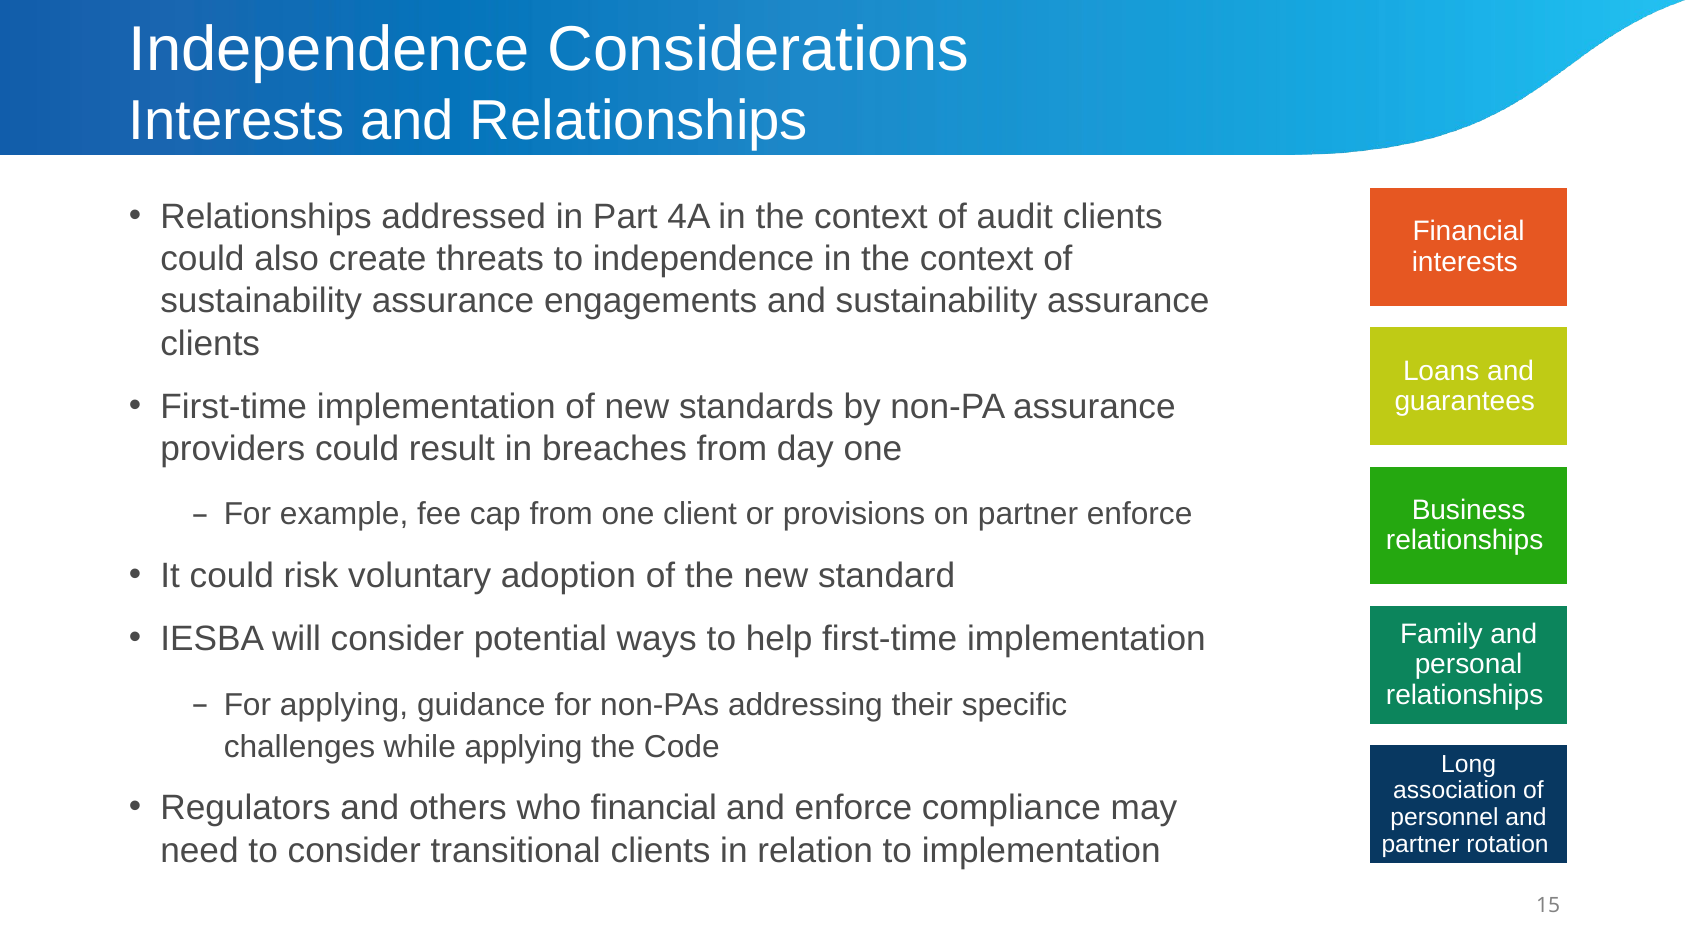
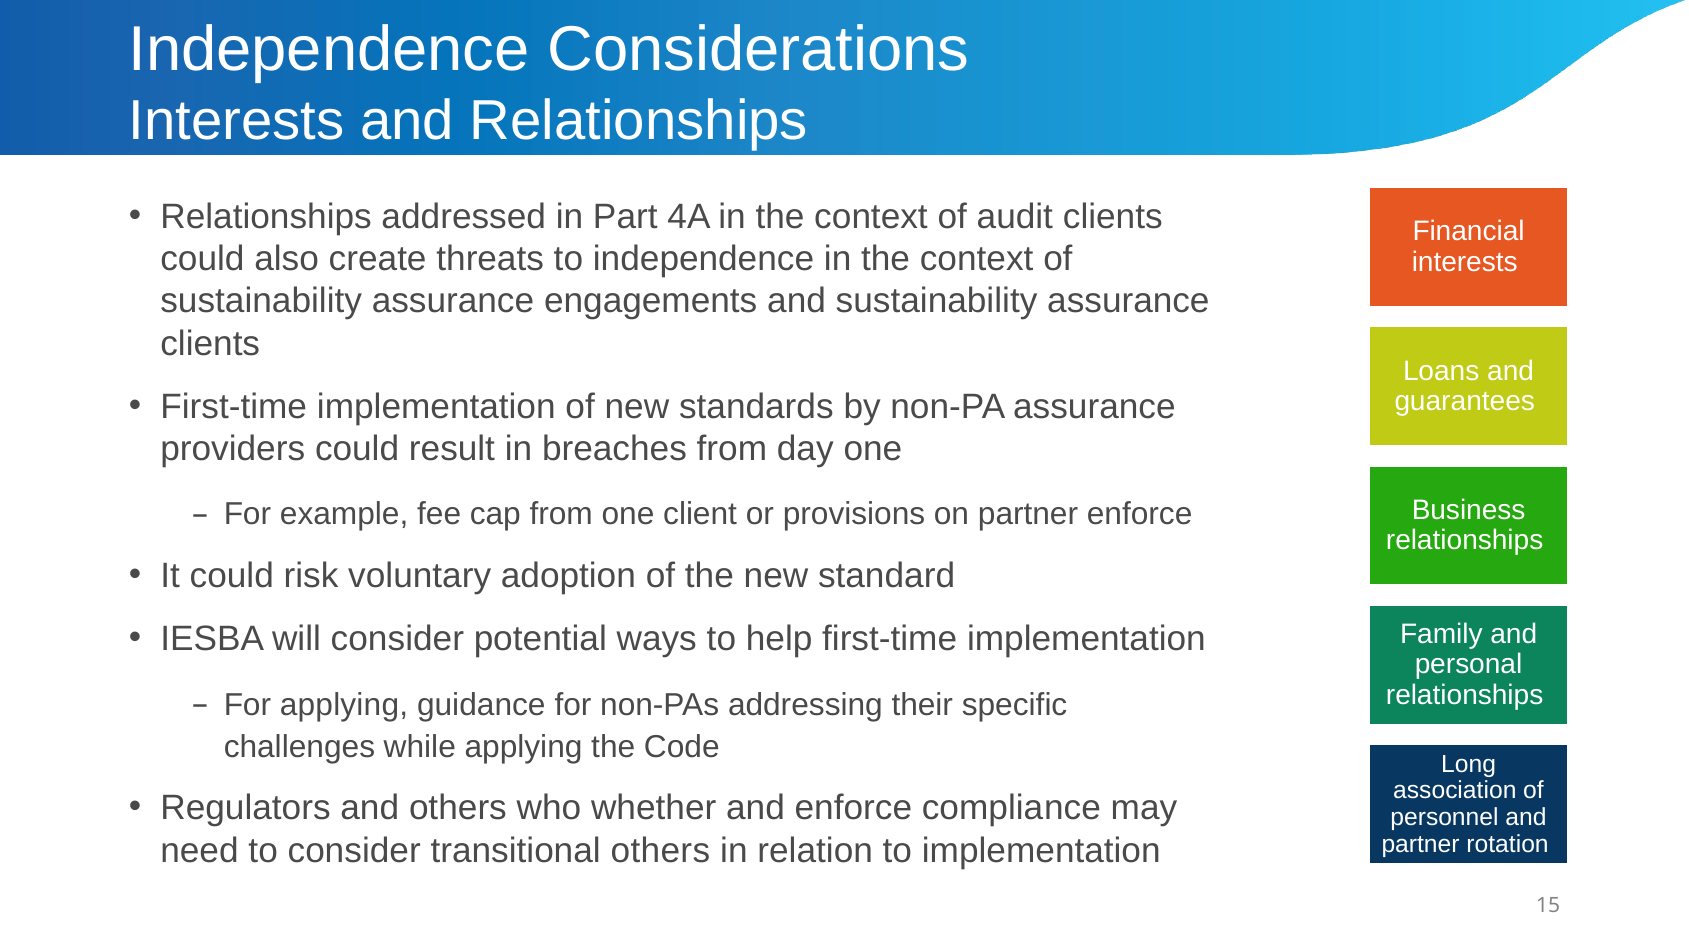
who financial: financial -> whether
transitional clients: clients -> others
